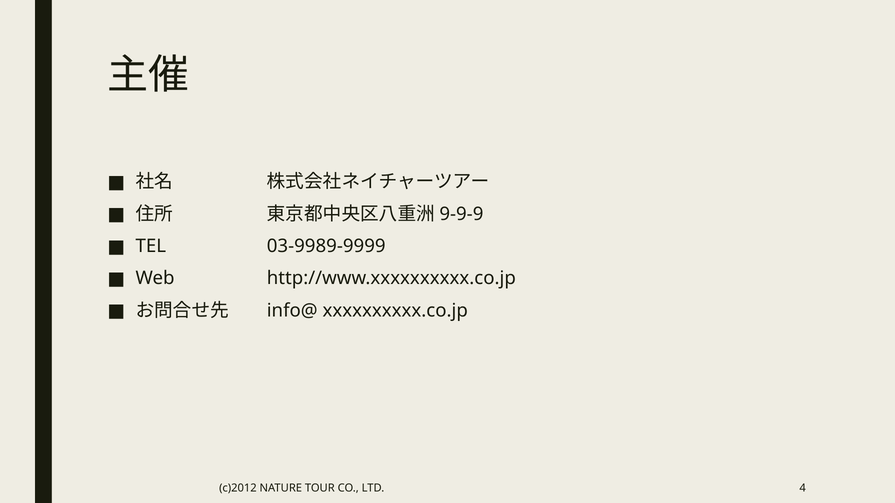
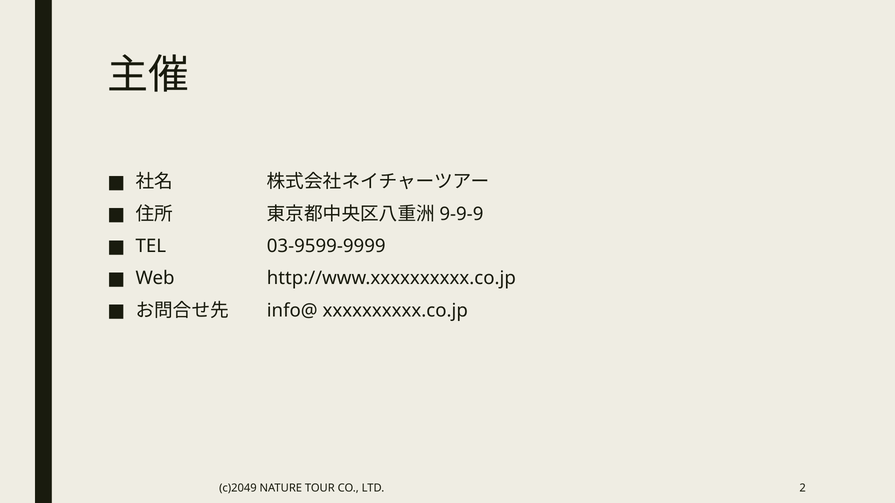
03-9989-9999: 03-9989-9999 -> 03-9599-9999
c)2012: c)2012 -> c)2049
4: 4 -> 2
